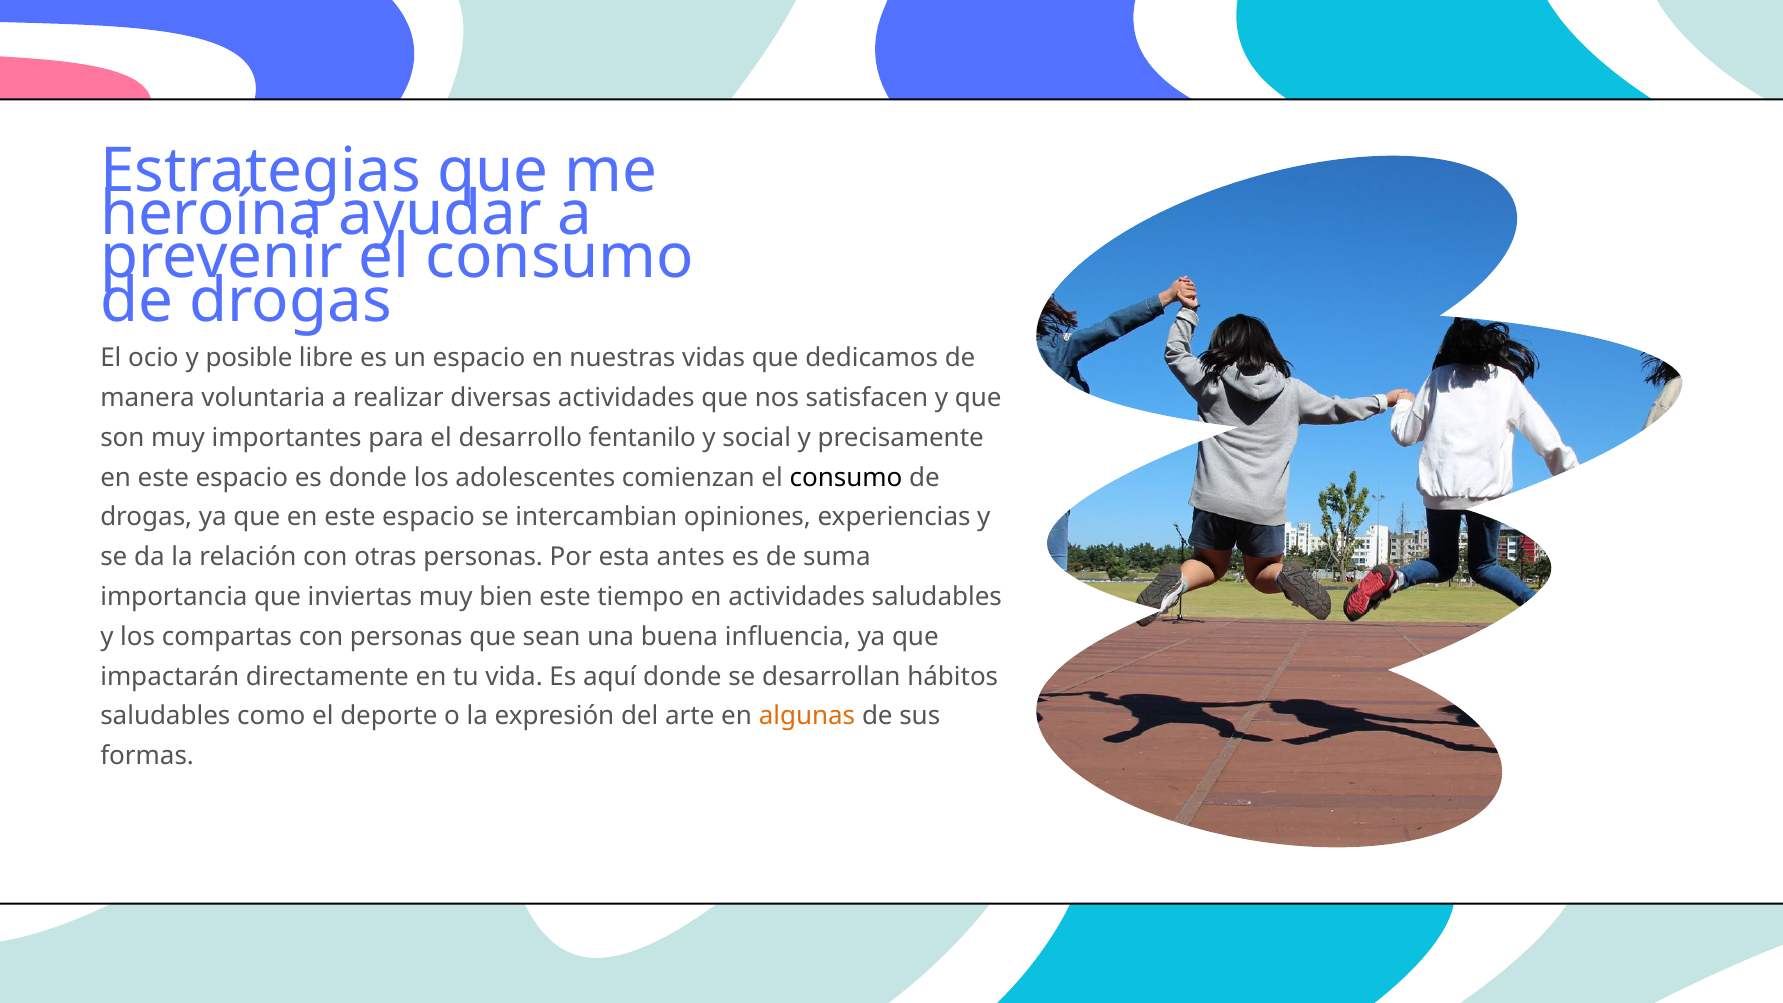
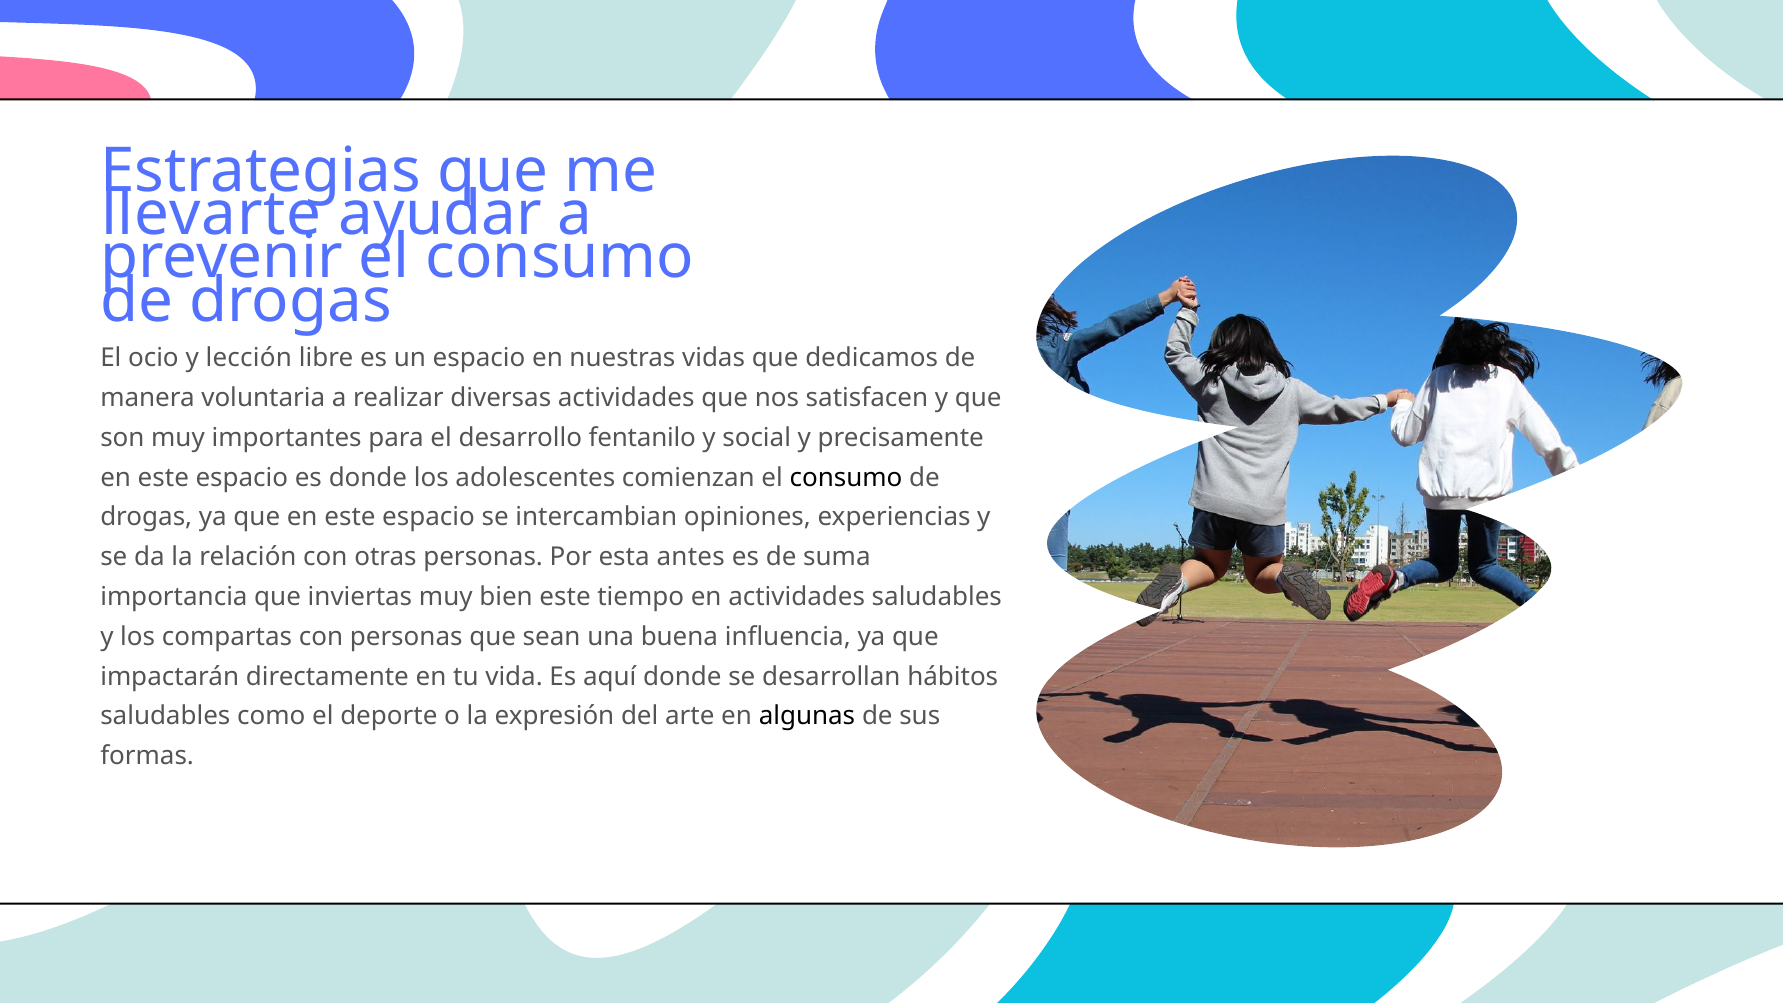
heroína: heroína -> llevarte
posible: posible -> lección
algunas colour: orange -> black
